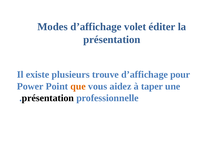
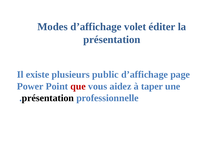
trouve: trouve -> public
pour: pour -> page
que colour: orange -> red
